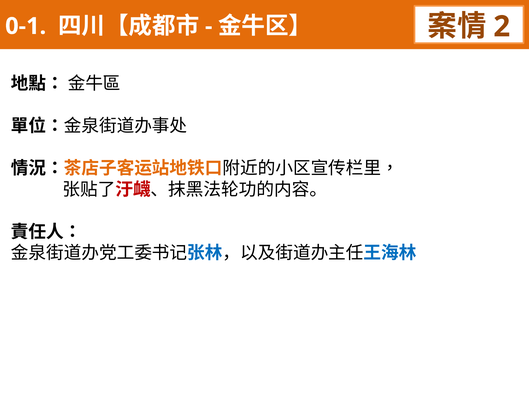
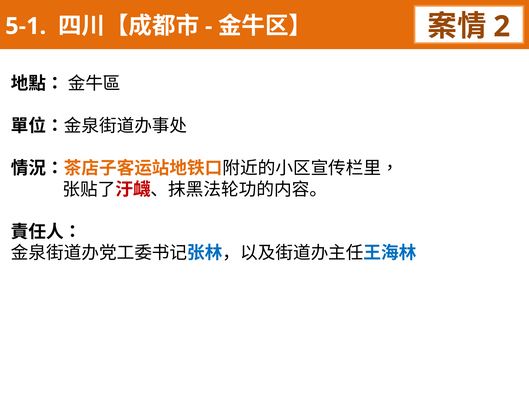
0-1: 0-1 -> 5-1
